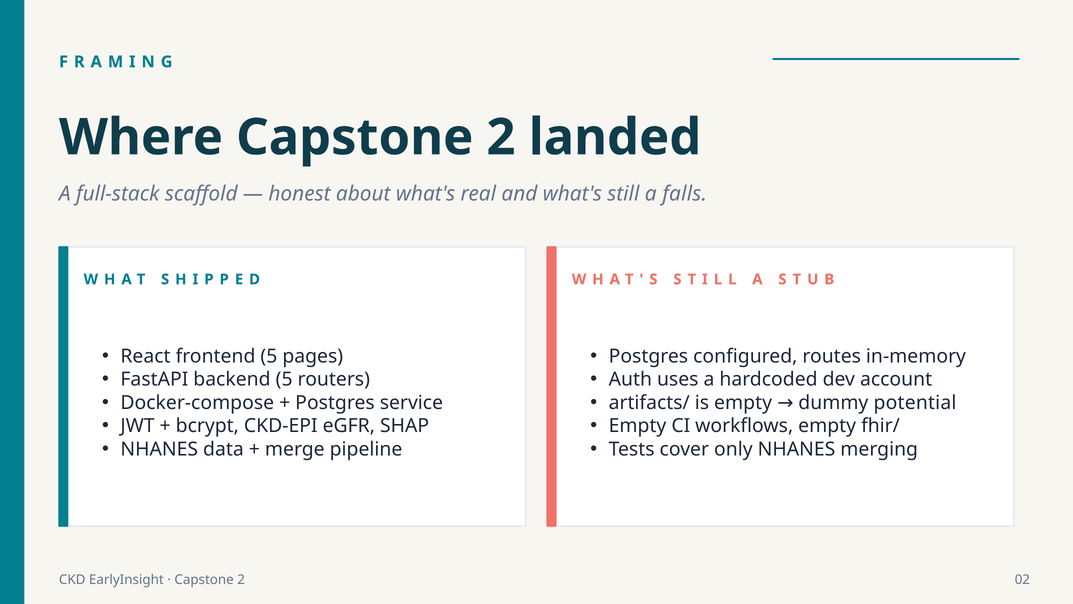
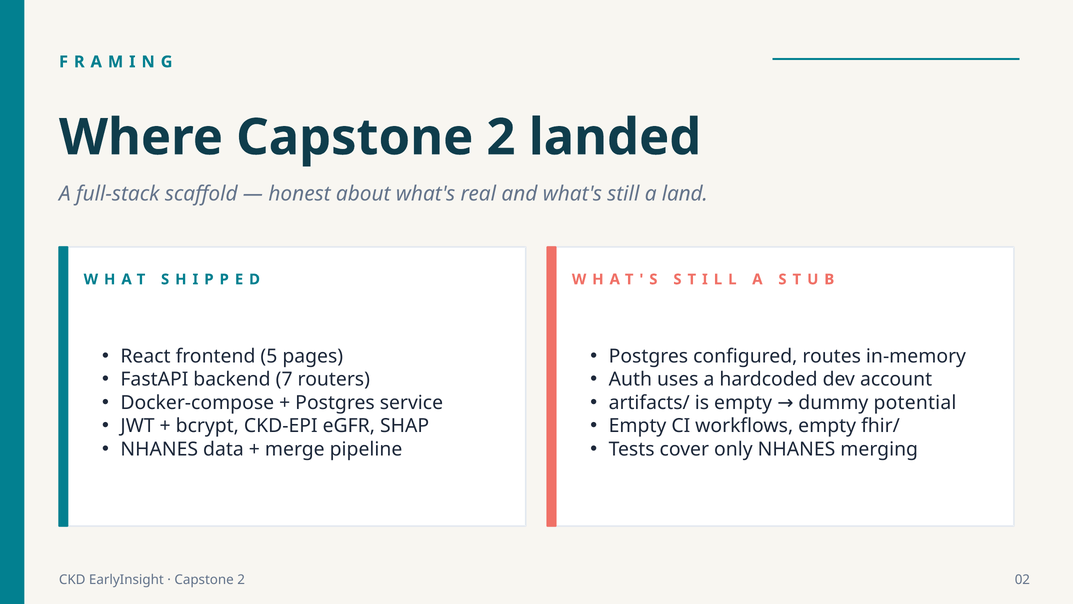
falls: falls -> land
backend 5: 5 -> 7
